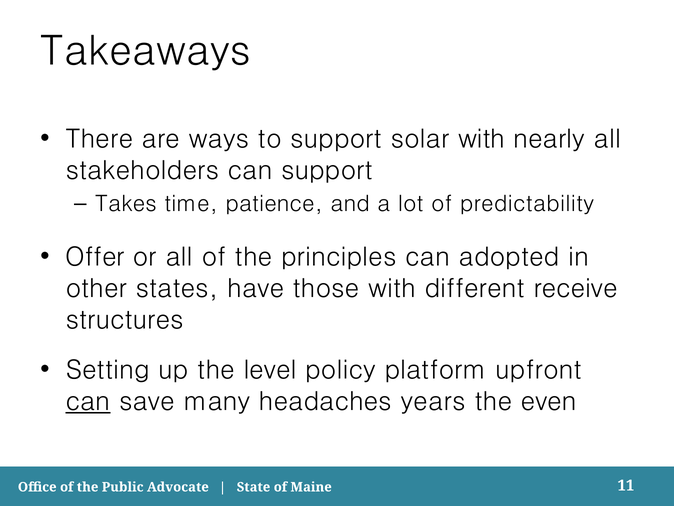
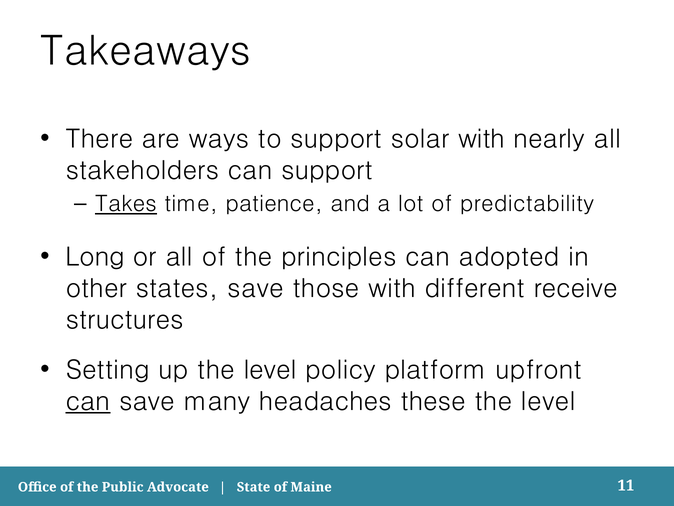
Takes underline: none -> present
Offer: Offer -> Long
states have: have -> save
years: years -> these
even at (549, 401): even -> level
